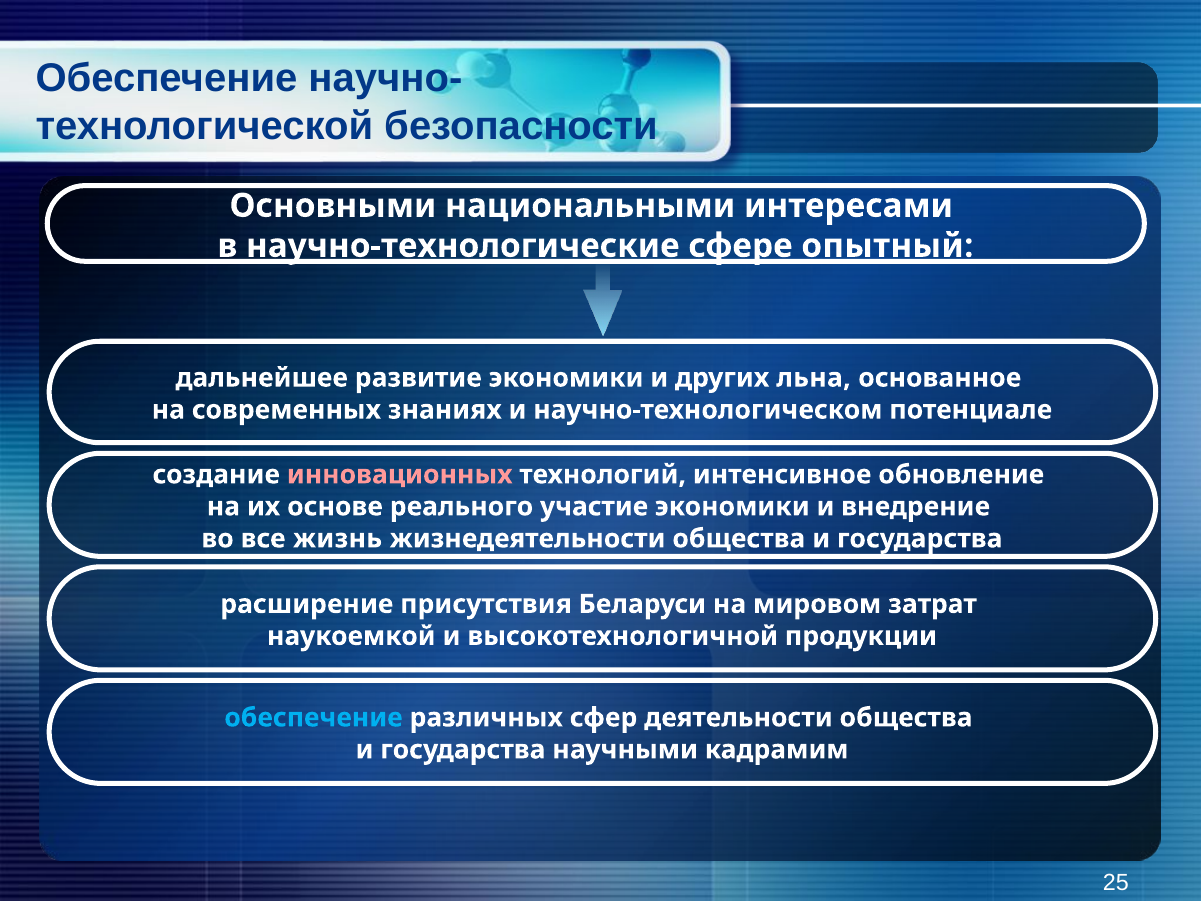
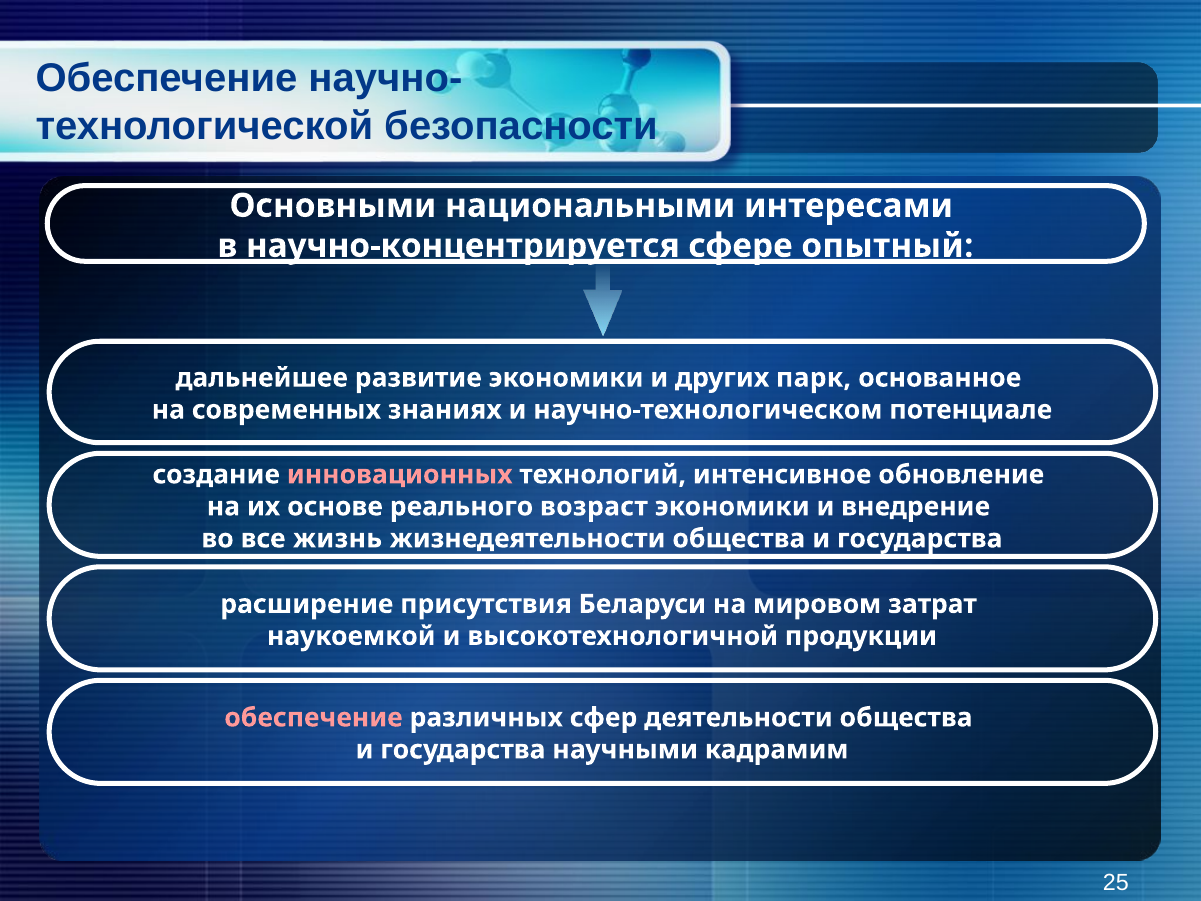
научно-технологические: научно-технологические -> научно-концентрируется
льна: льна -> парк
участие: участие -> возраст
обеспечение at (313, 717) colour: light blue -> pink
